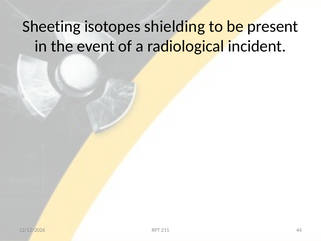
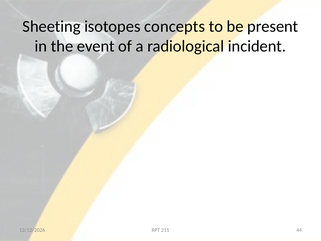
shielding: shielding -> concepts
